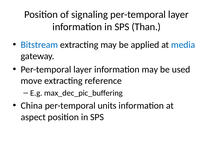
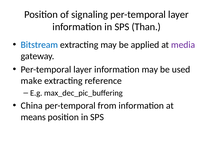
media colour: blue -> purple
move: move -> make
units: units -> from
aspect: aspect -> means
